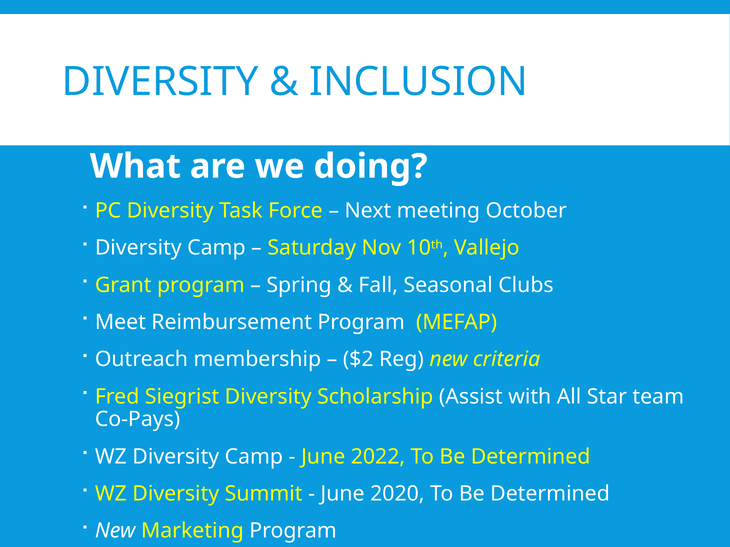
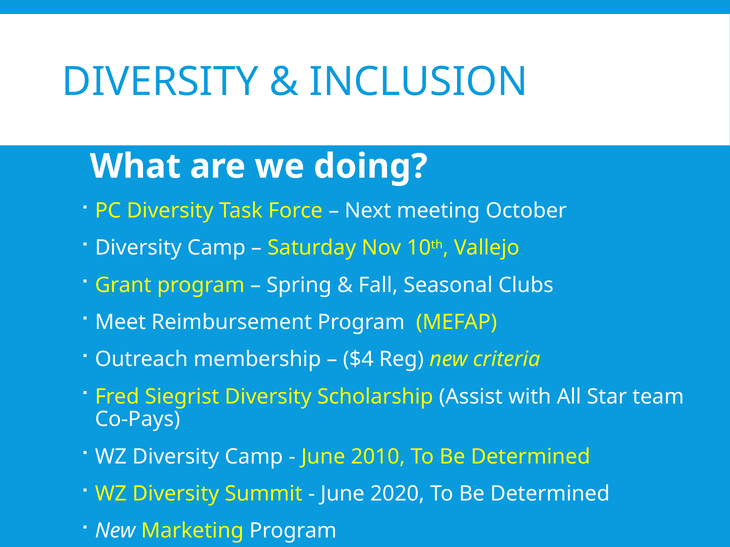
$2: $2 -> $4
2022: 2022 -> 2010
